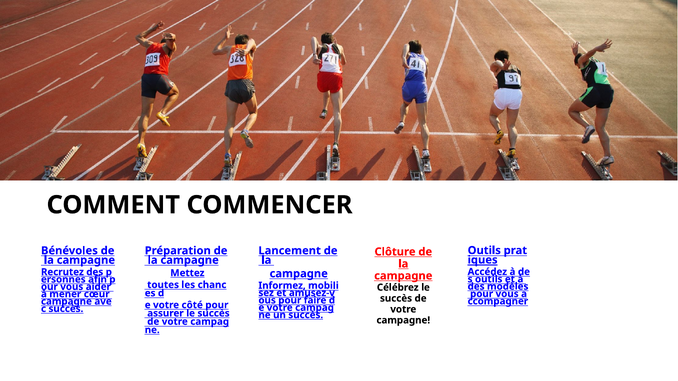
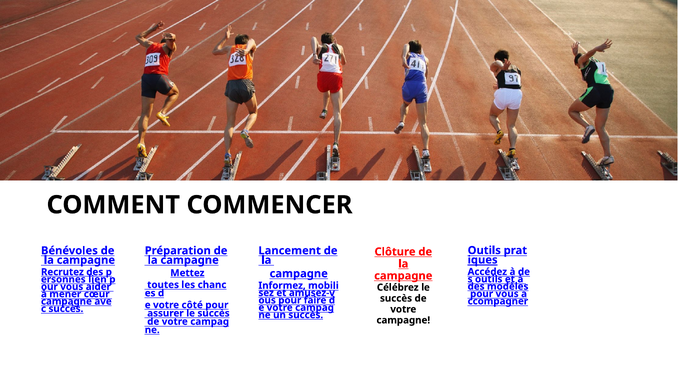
afin: afin -> lien
